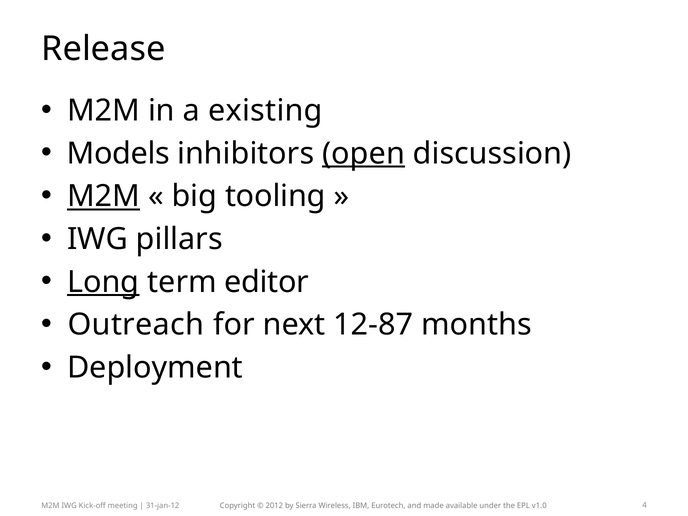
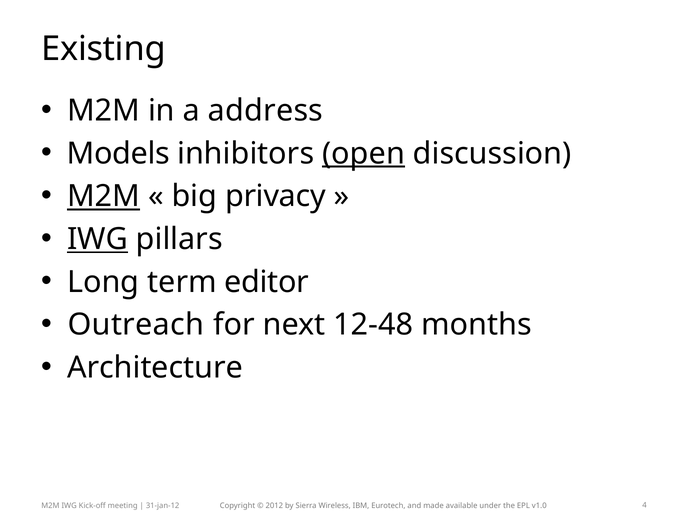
Release: Release -> Existing
existing: existing -> address
tooling: tooling -> privacy
IWG at (98, 239) underline: none -> present
Long underline: present -> none
12-87: 12-87 -> 12-48
Deployment: Deployment -> Architecture
